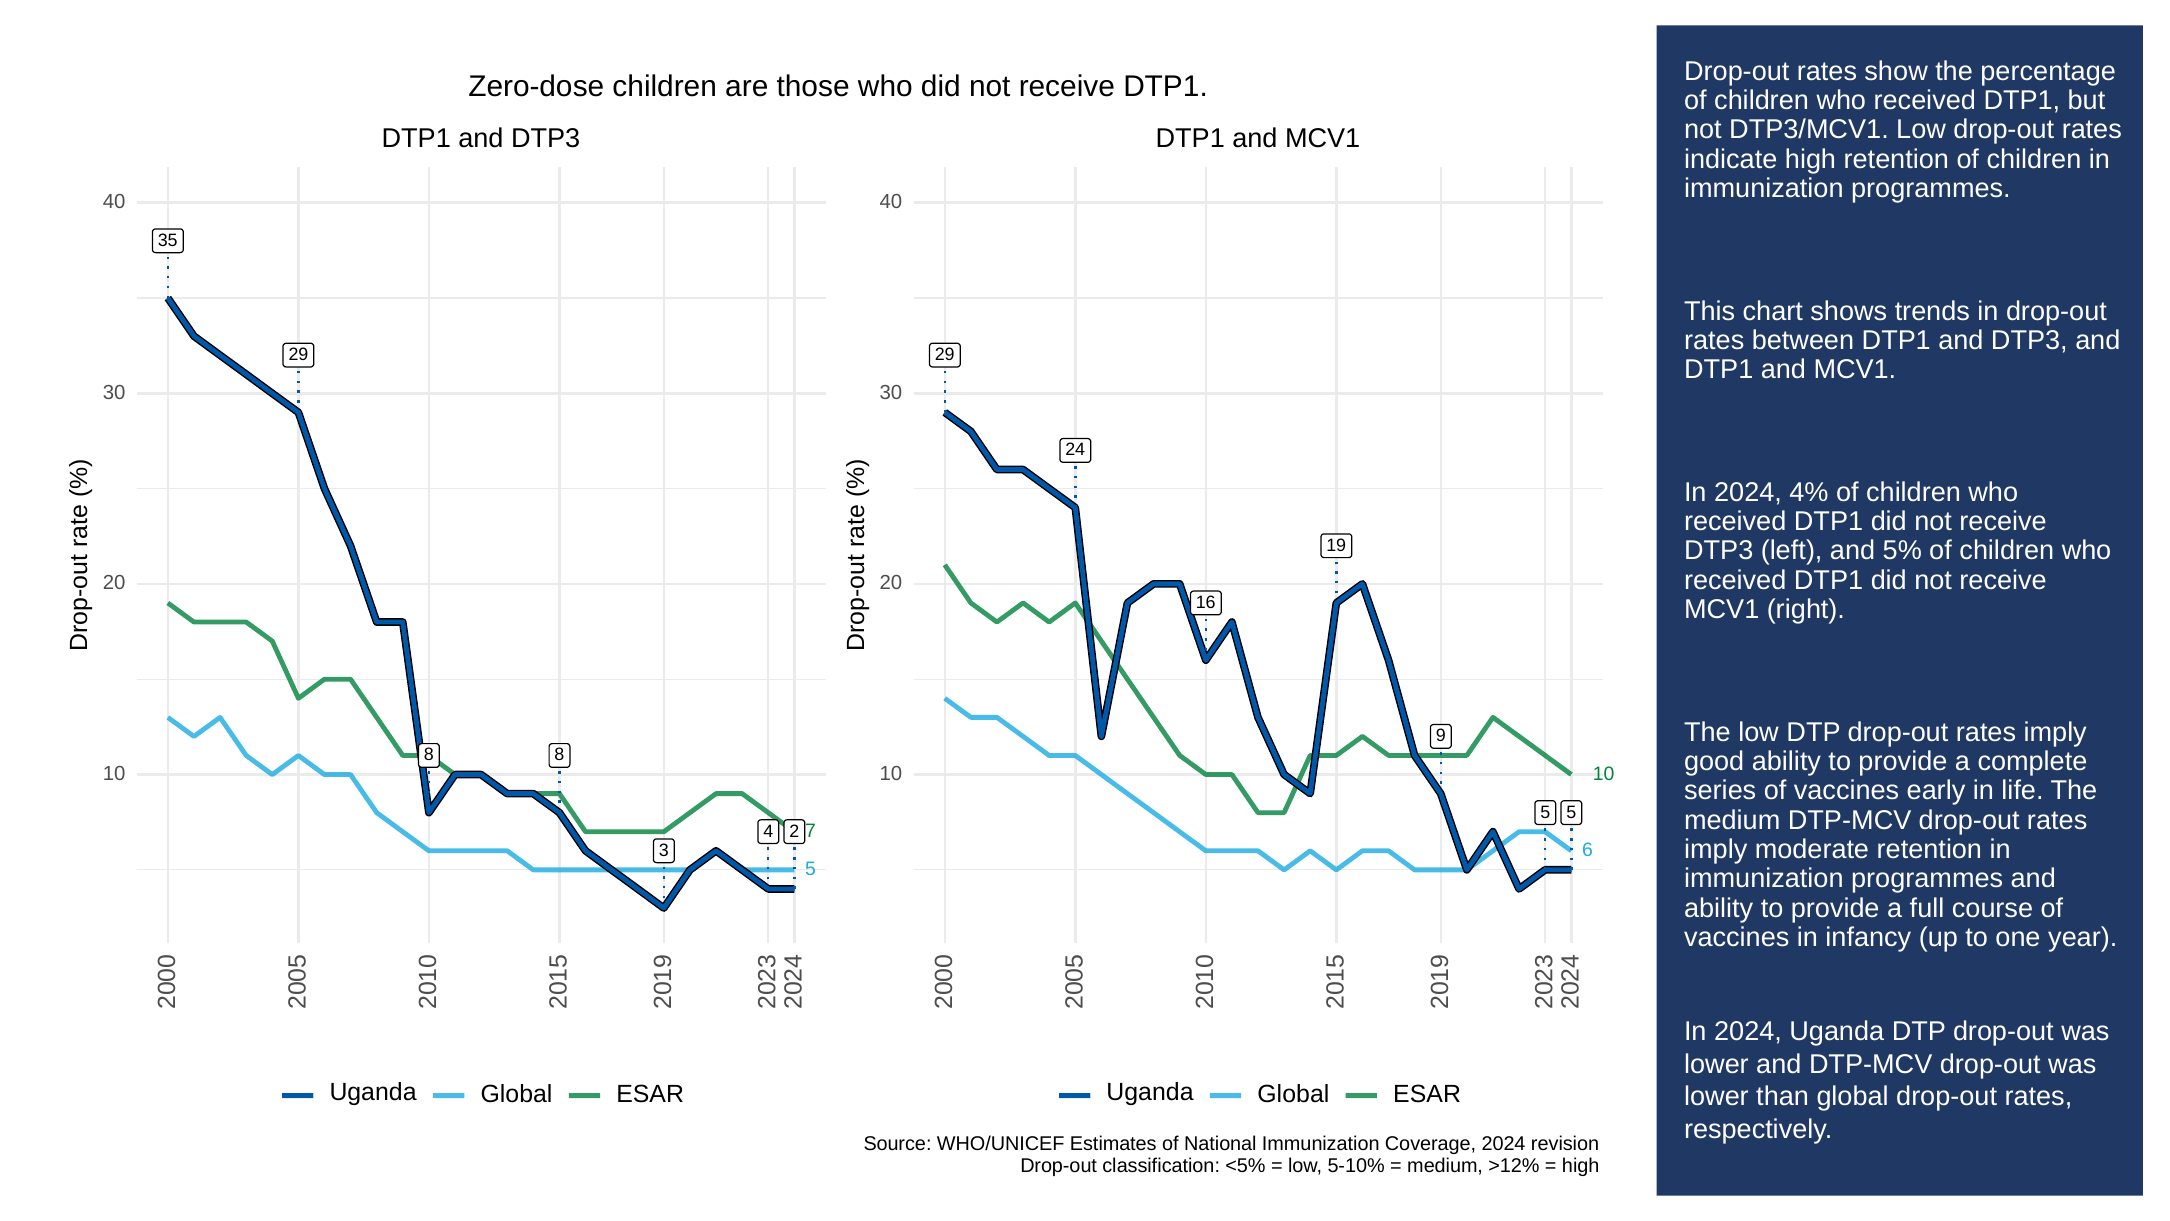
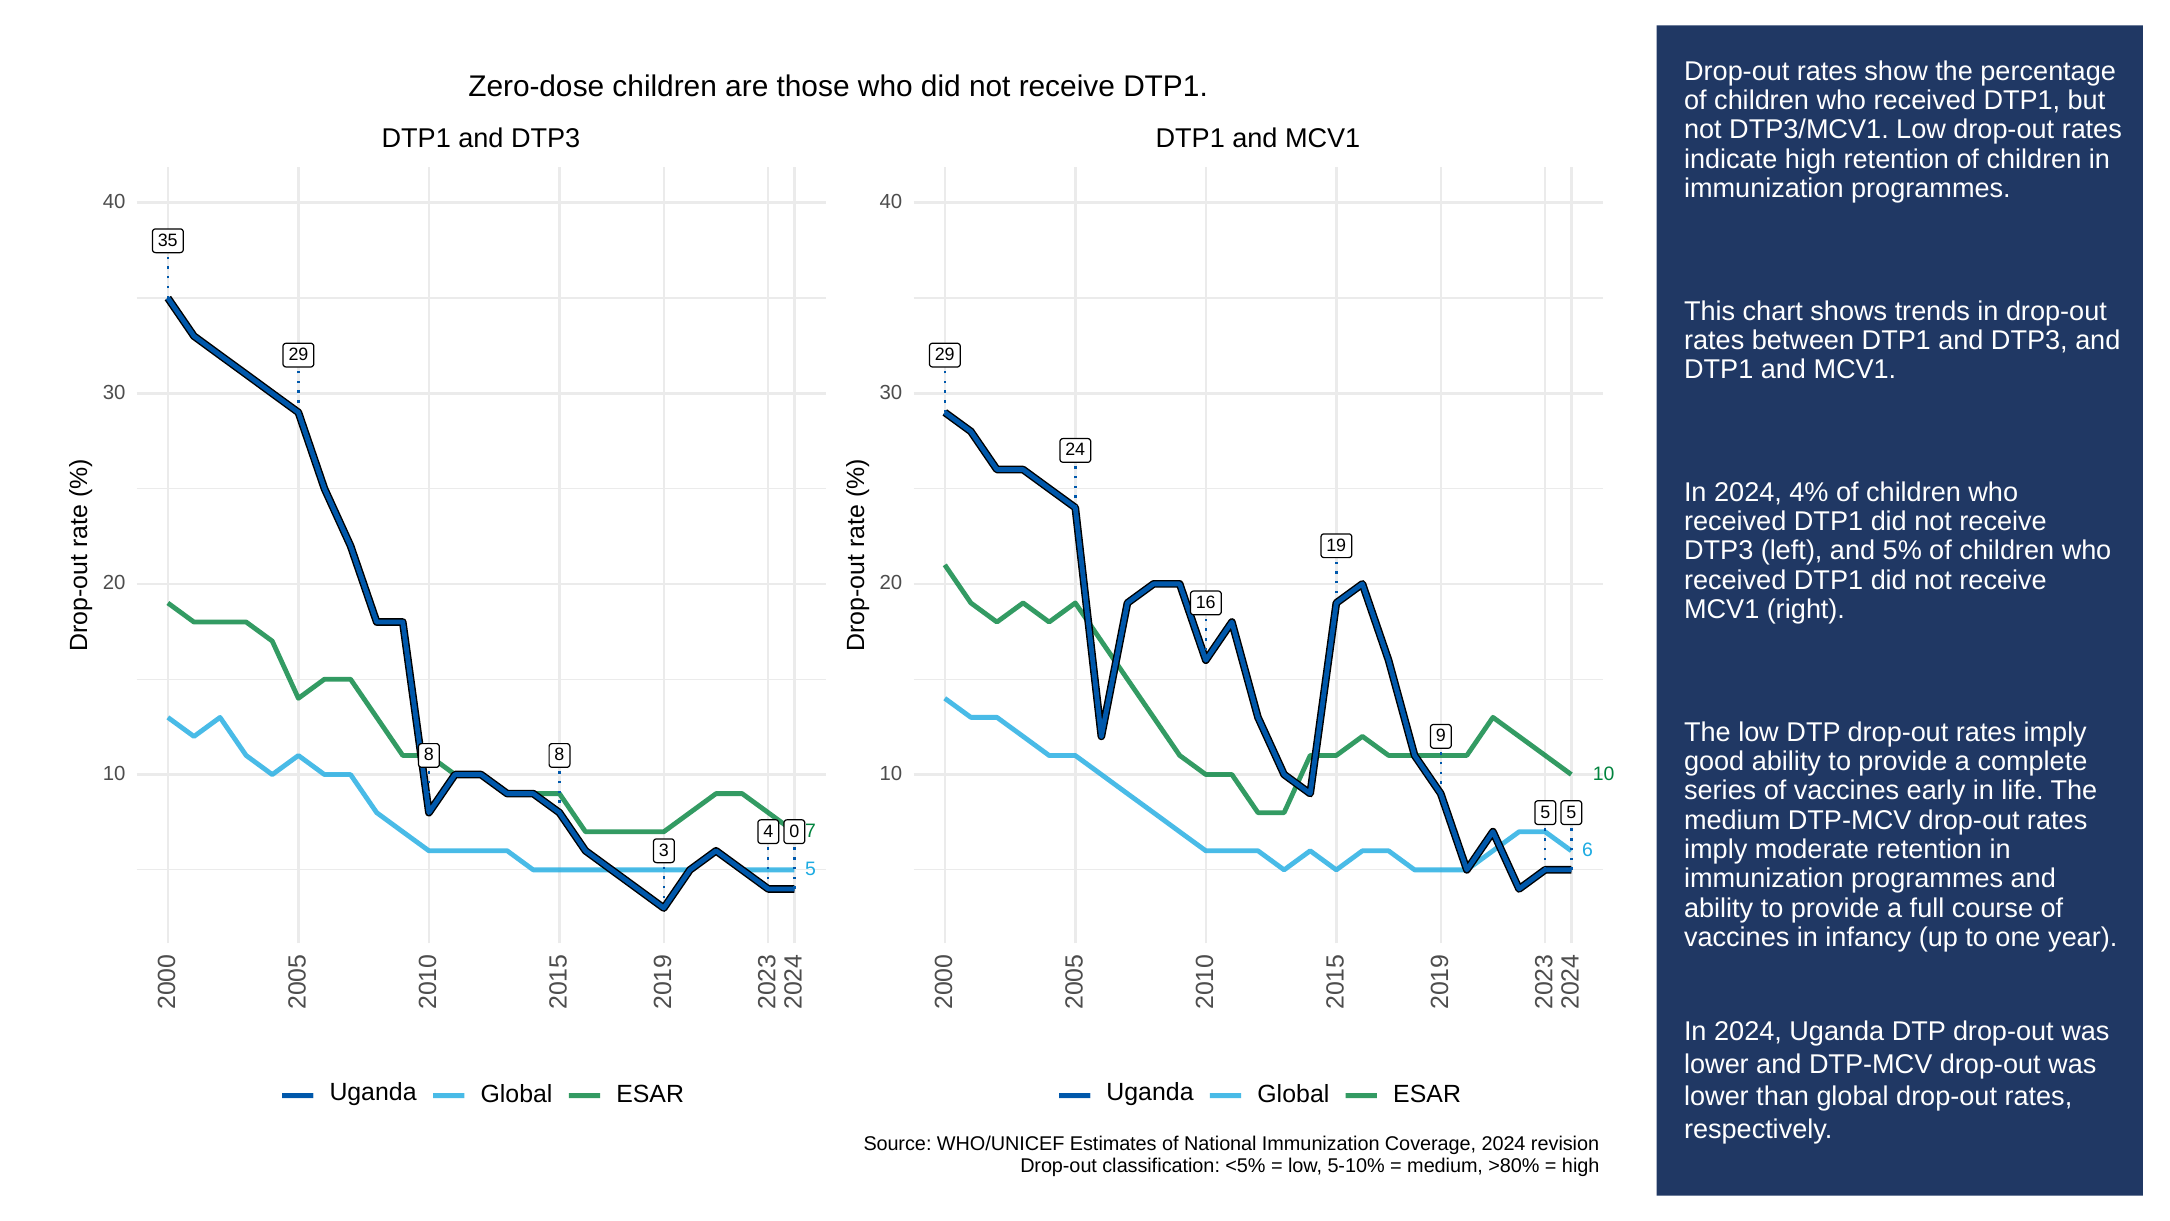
4 2: 2 -> 0
>12%: >12% -> >80%
